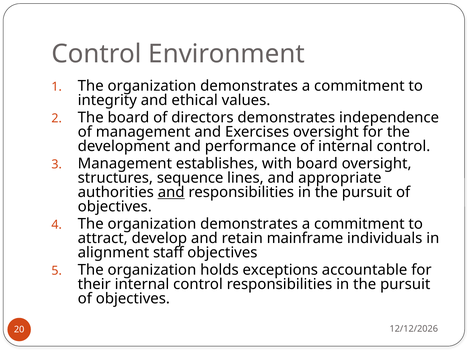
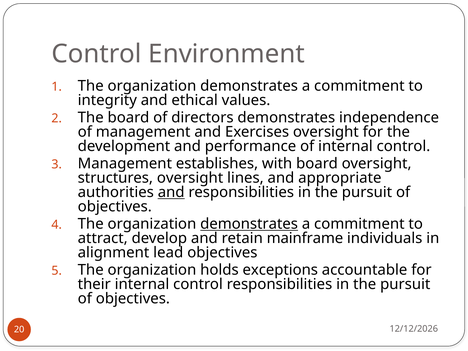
structures sequence: sequence -> oversight
demonstrates at (249, 224) underline: none -> present
staff: staff -> lead
